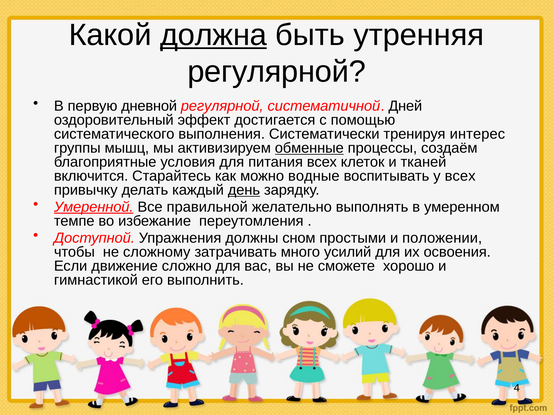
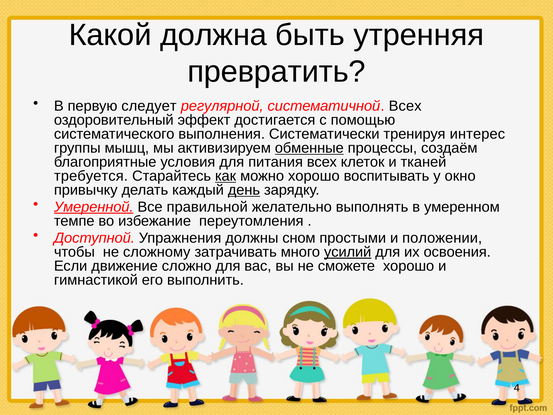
должна underline: present -> none
регулярной at (277, 72): регулярной -> превратить
дневной: дневной -> следует
систематичной Дней: Дней -> Всех
включится: включится -> требуется
как underline: none -> present
можно водные: водные -> хорошо
у всех: всех -> окно
усилий underline: none -> present
